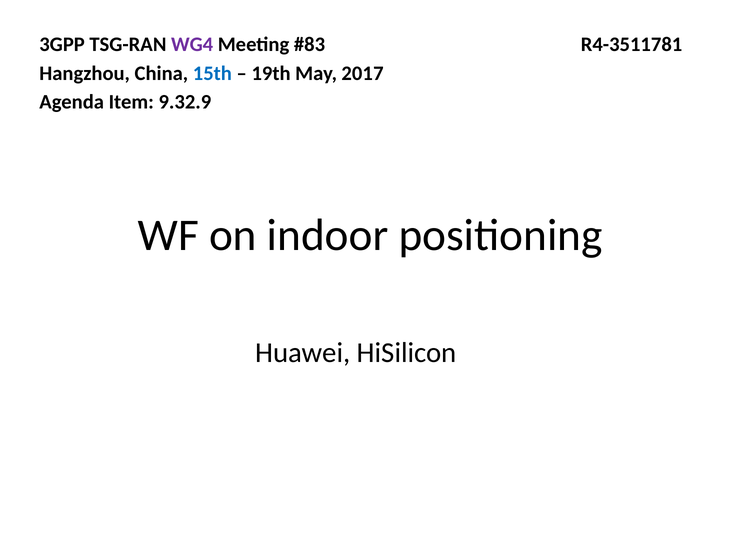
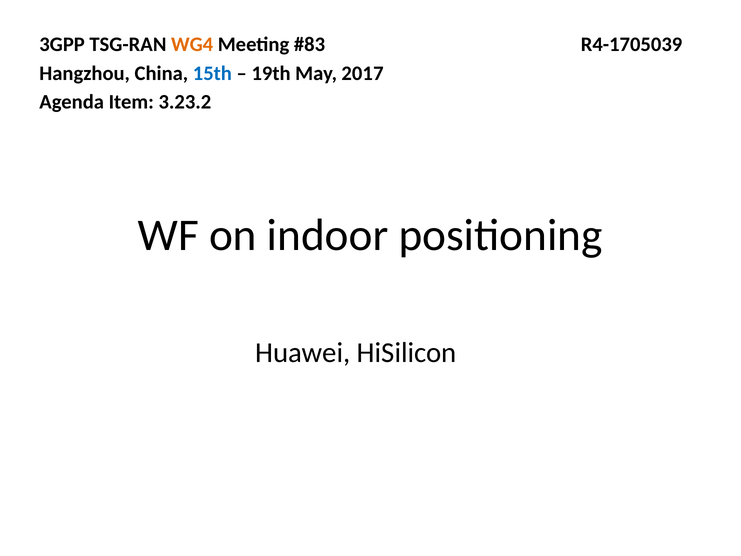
WG4 colour: purple -> orange
R4-3511781: R4-3511781 -> R4-1705039
9.32.9: 9.32.9 -> 3.23.2
